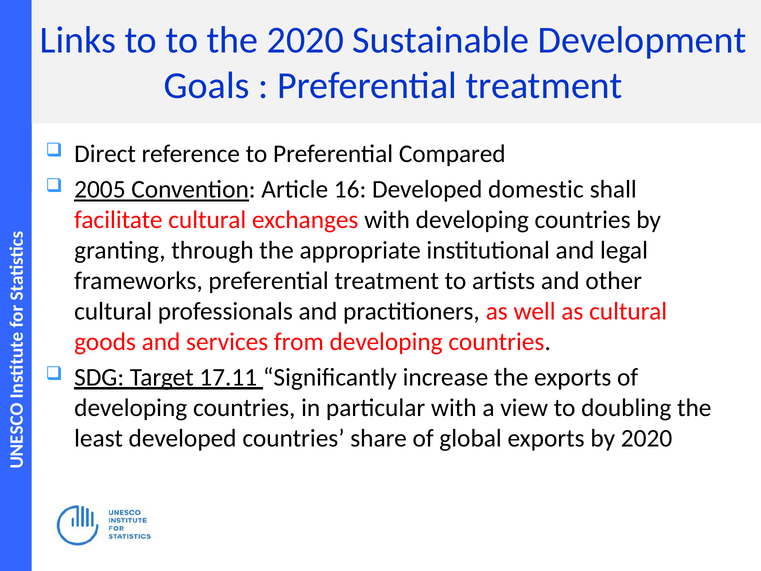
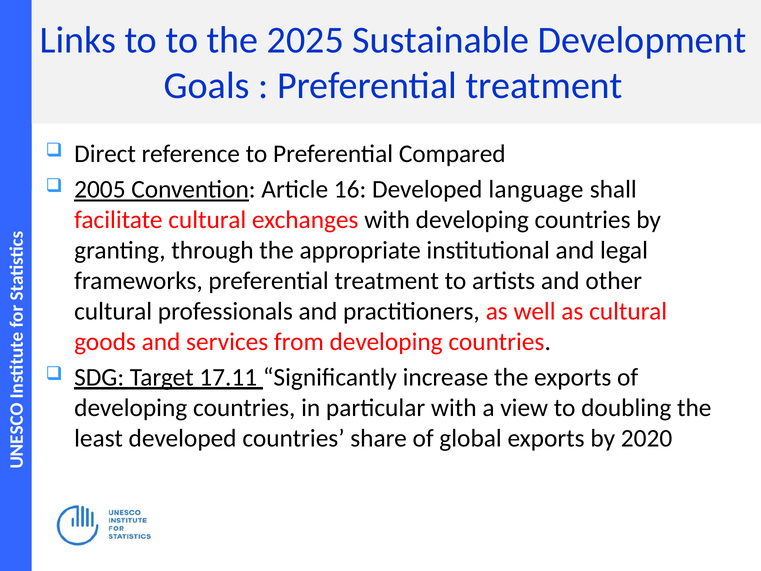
the 2020: 2020 -> 2025
domestic: domestic -> language
